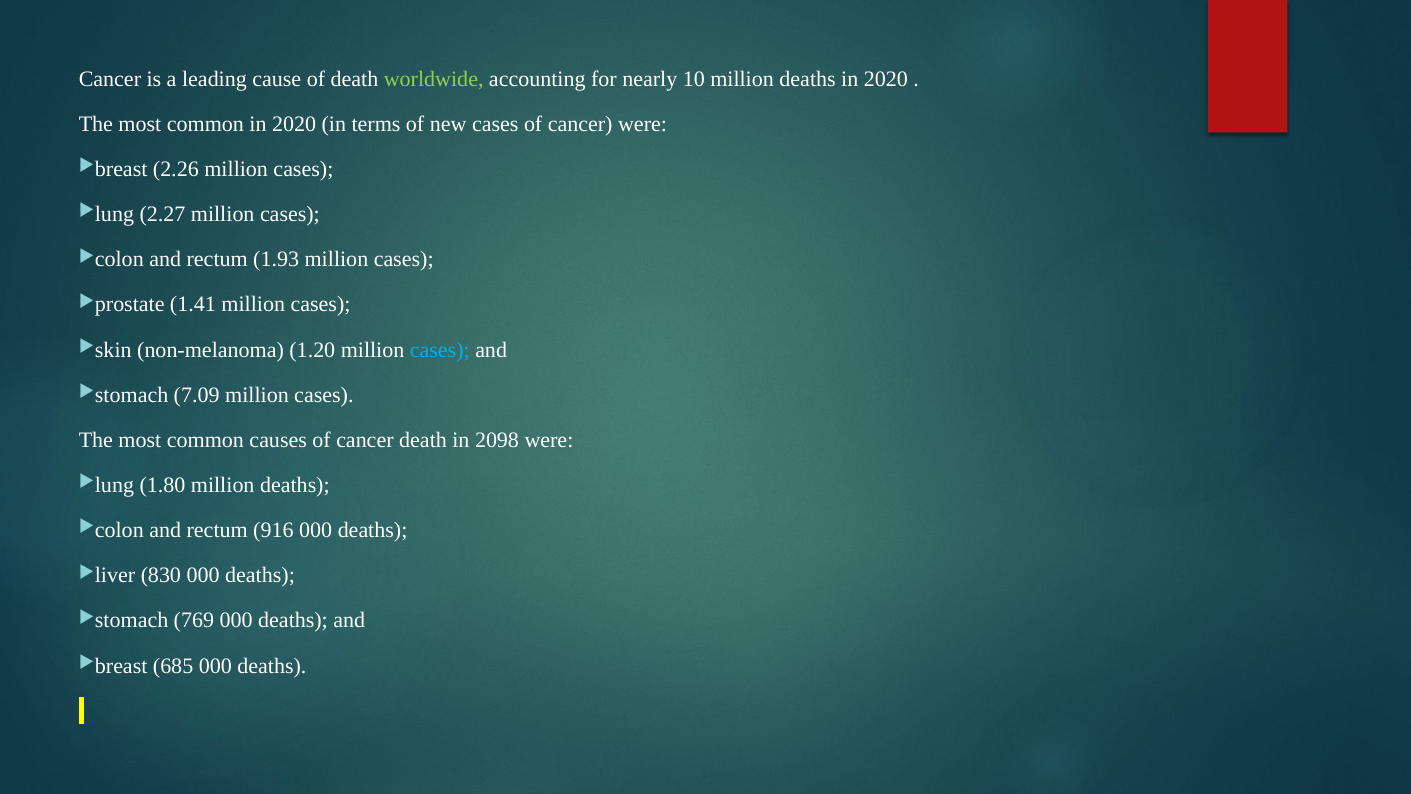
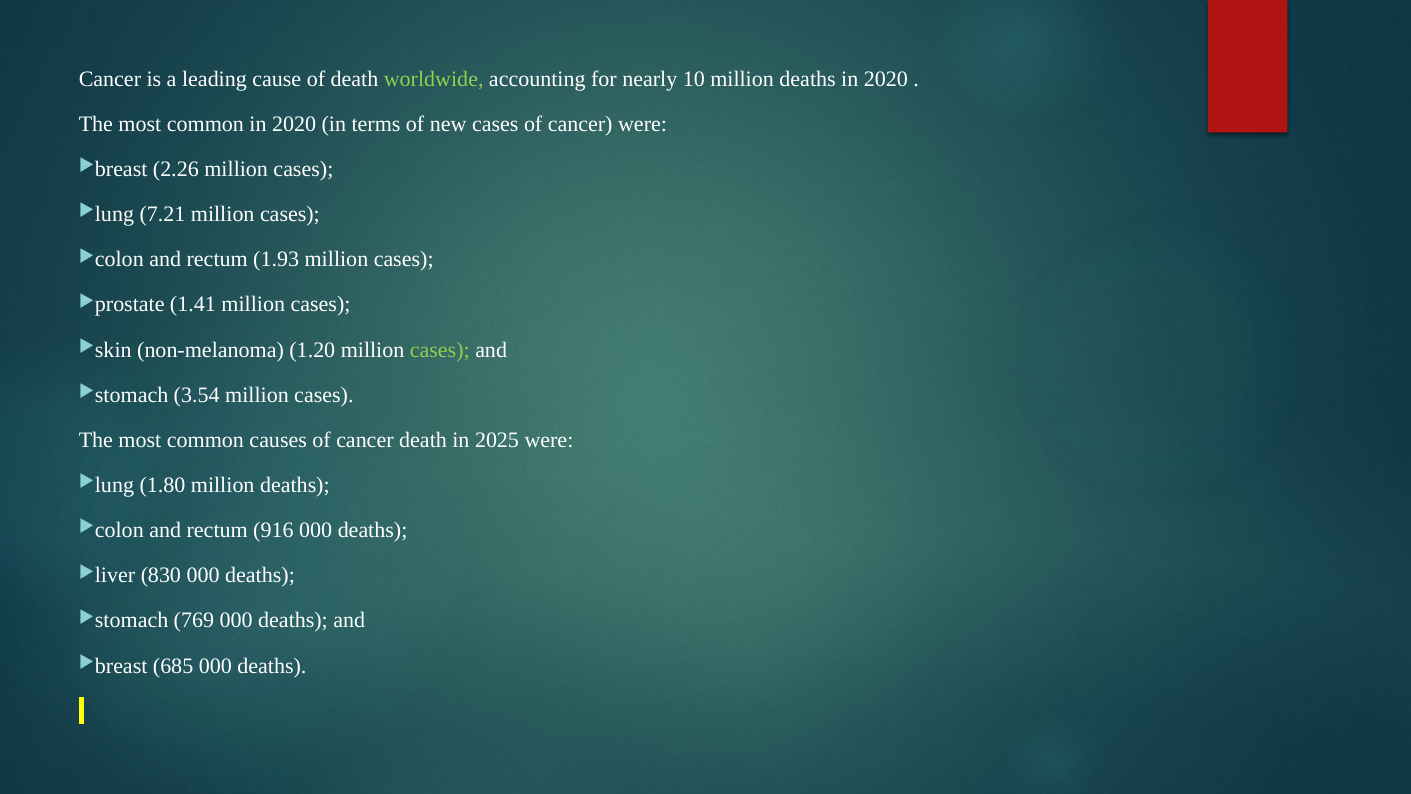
2.27: 2.27 -> 7.21
cases at (440, 350) colour: light blue -> light green
7.09: 7.09 -> 3.54
2098: 2098 -> 2025
